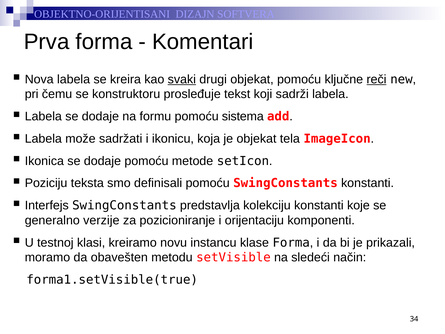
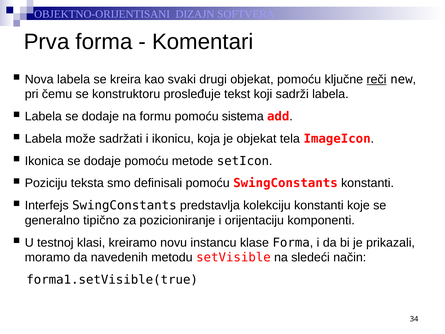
svaki underline: present -> none
verzije: verzije -> tipično
obavešten: obavešten -> navedenih
